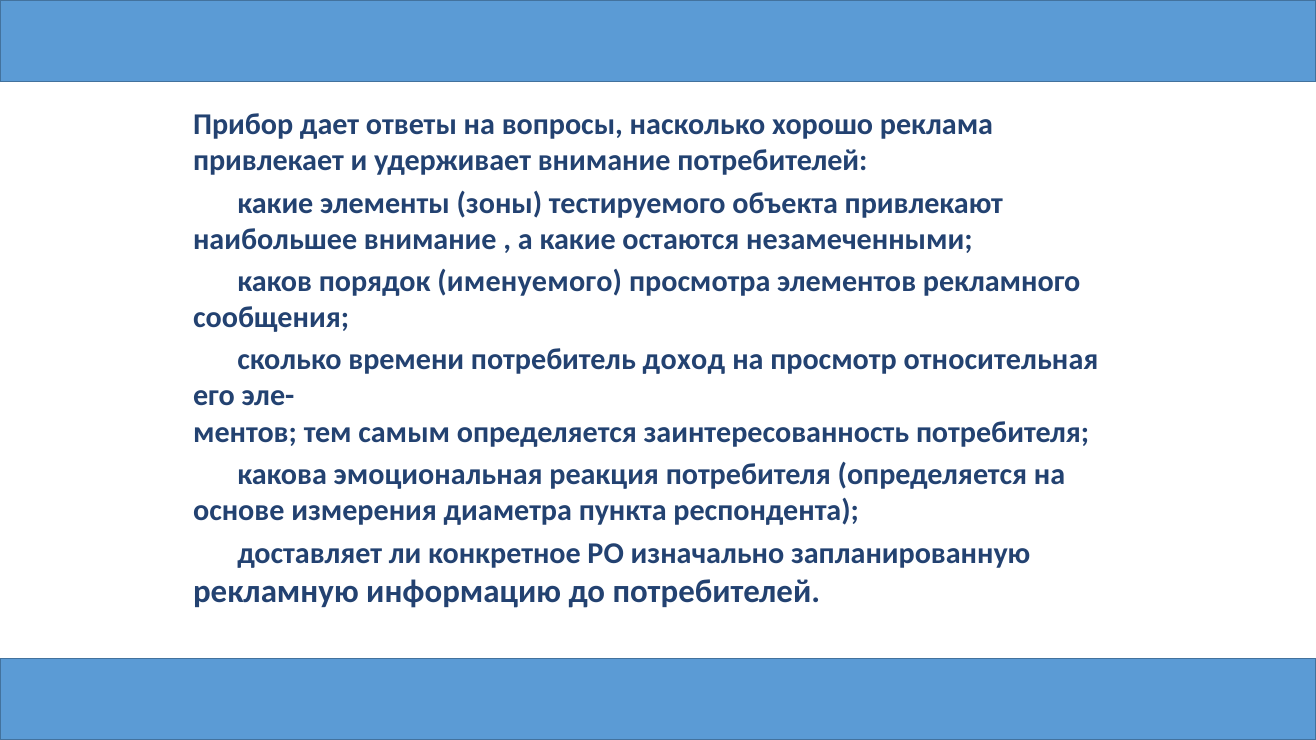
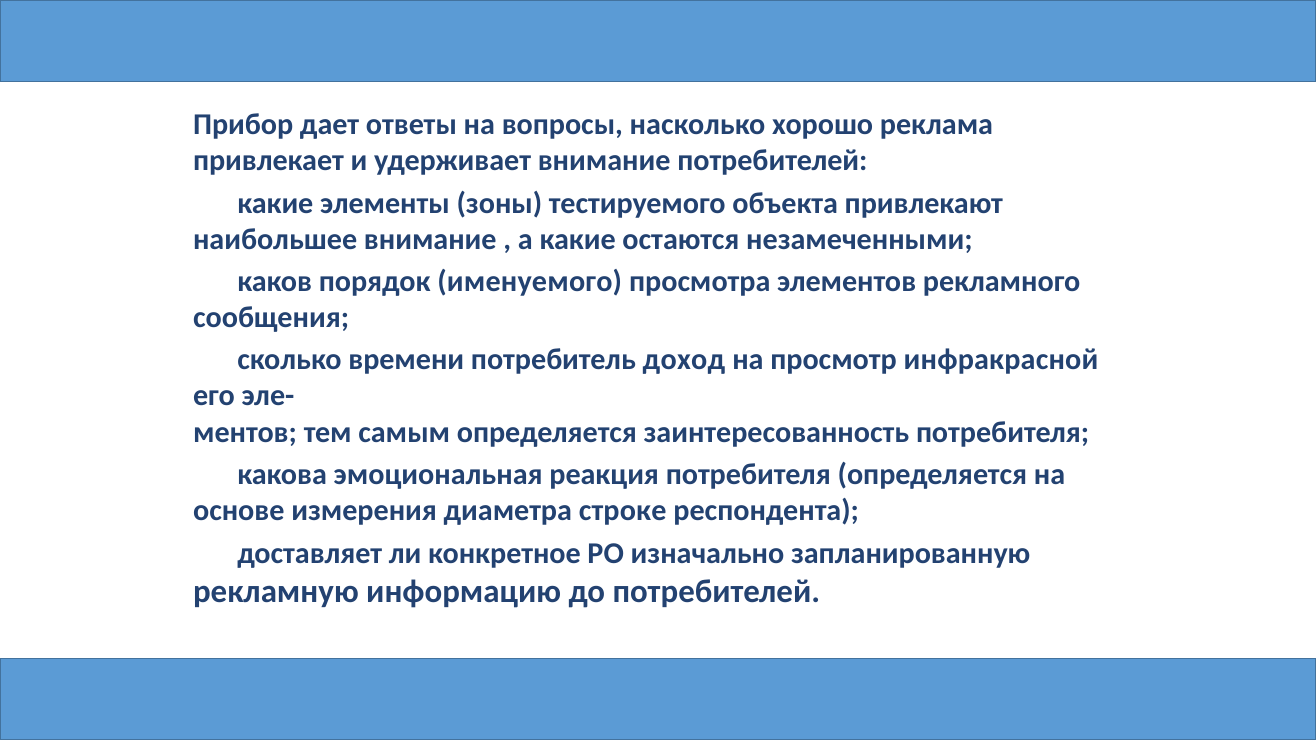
относительная: относительная -> инфракрасной
пункта: пункта -> строке
